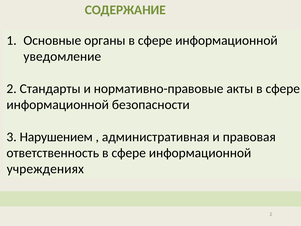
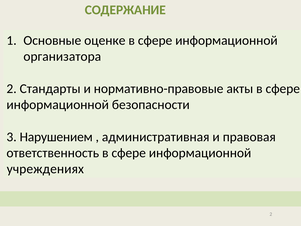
органы: органы -> оценке
уведомление: уведомление -> организатора
